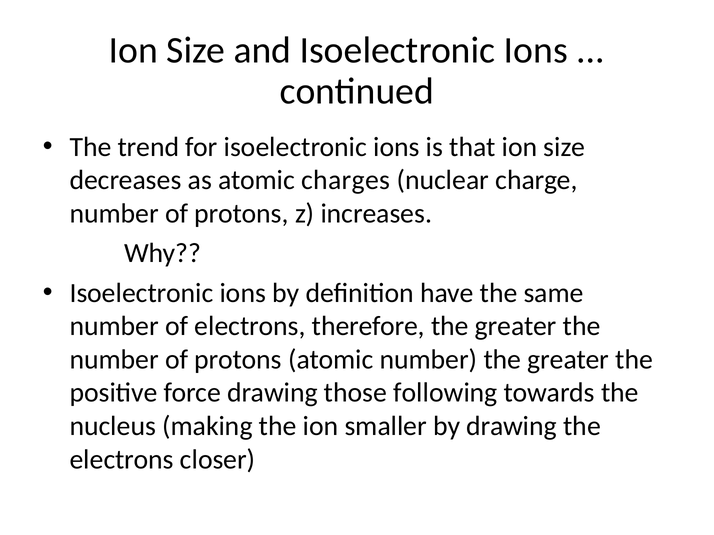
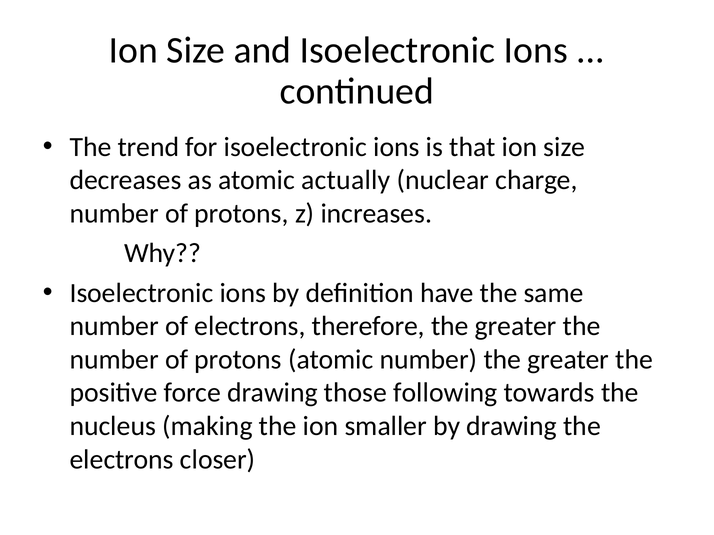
charges: charges -> actually
